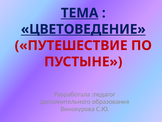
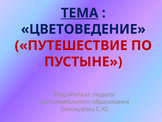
ЦВЕТОВЕДЕНИЕ underline: present -> none
